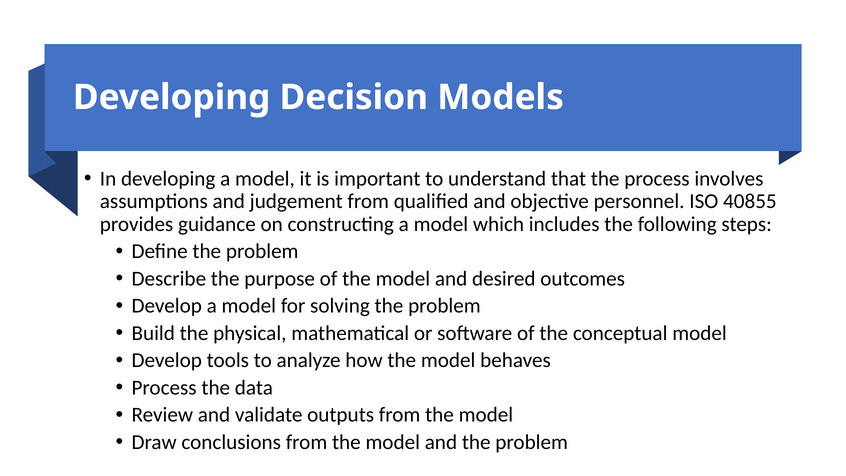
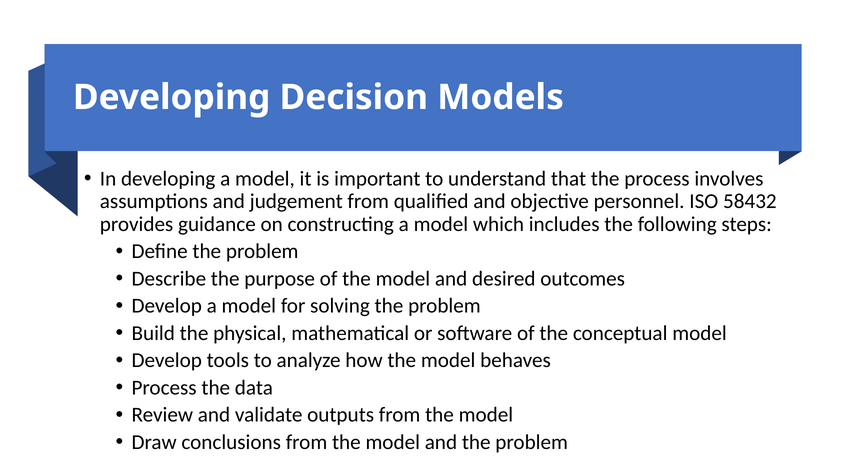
40855: 40855 -> 58432
